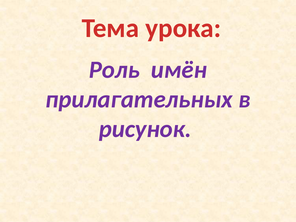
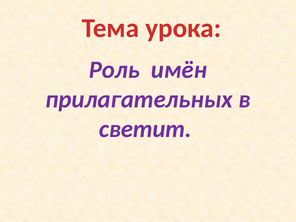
рисунок: рисунок -> светит
